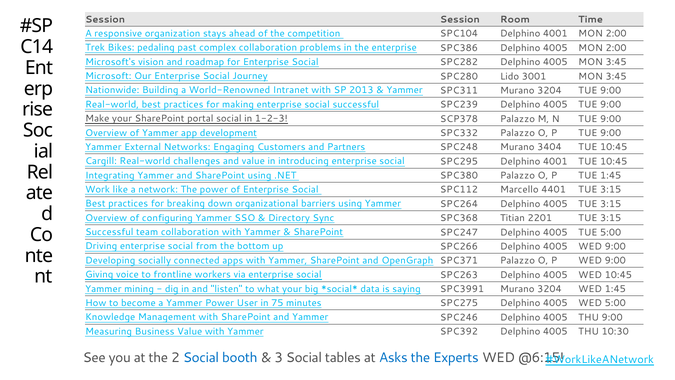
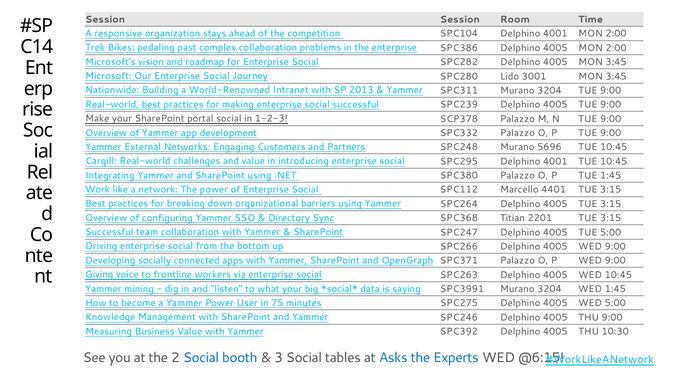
3404: 3404 -> 5696
